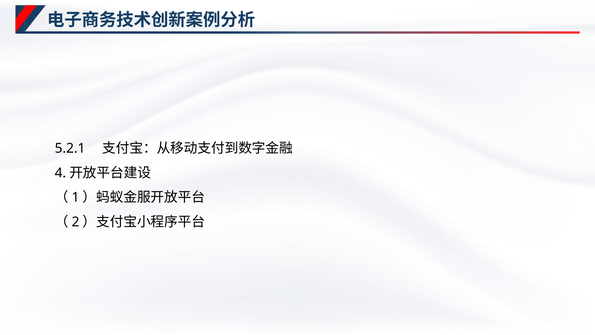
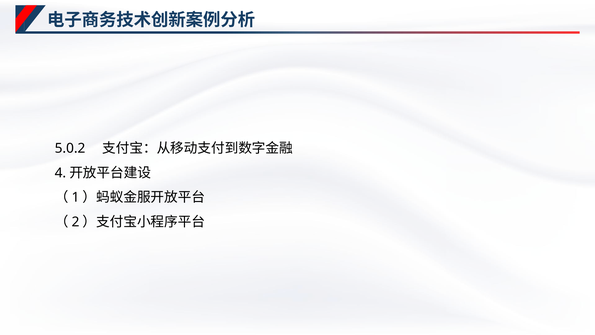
5.2.1: 5.2.1 -> 5.0.2
